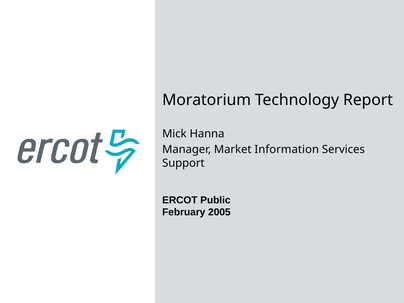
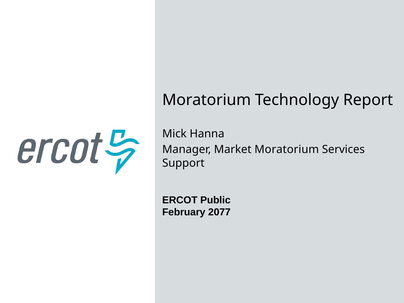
Market Information: Information -> Moratorium
2005: 2005 -> 2077
